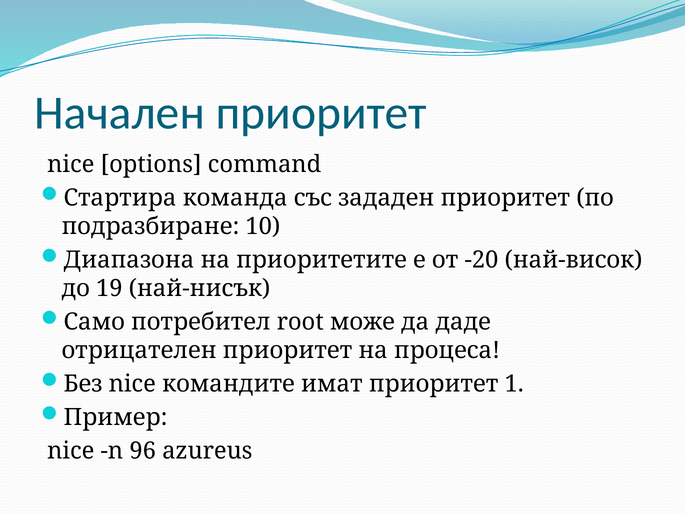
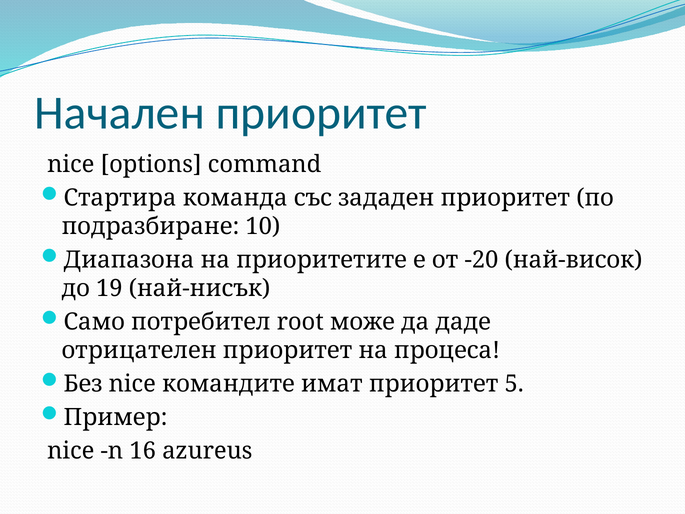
1: 1 -> 5
96: 96 -> 16
